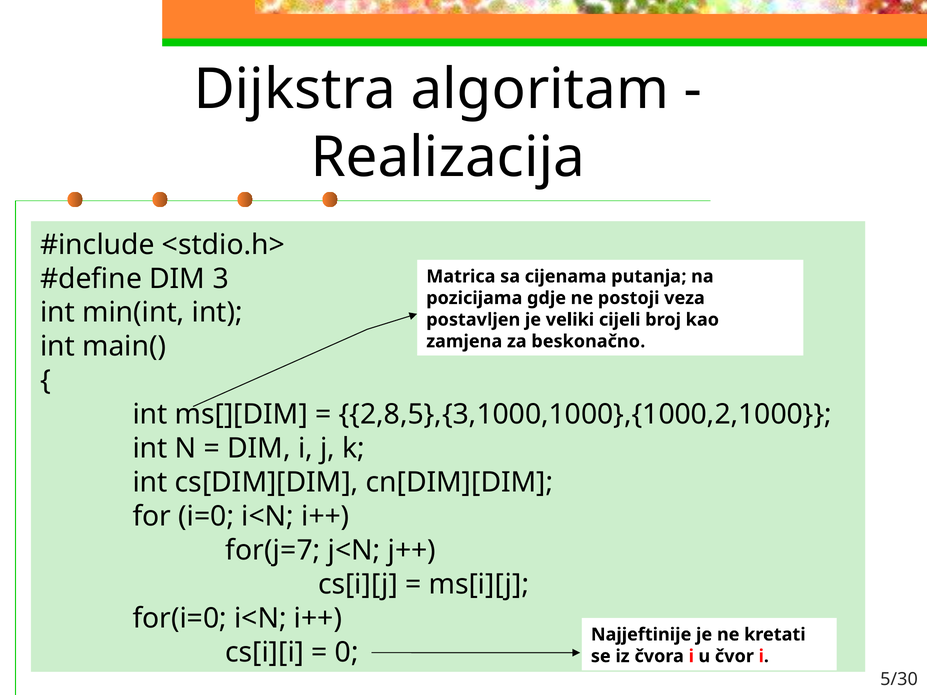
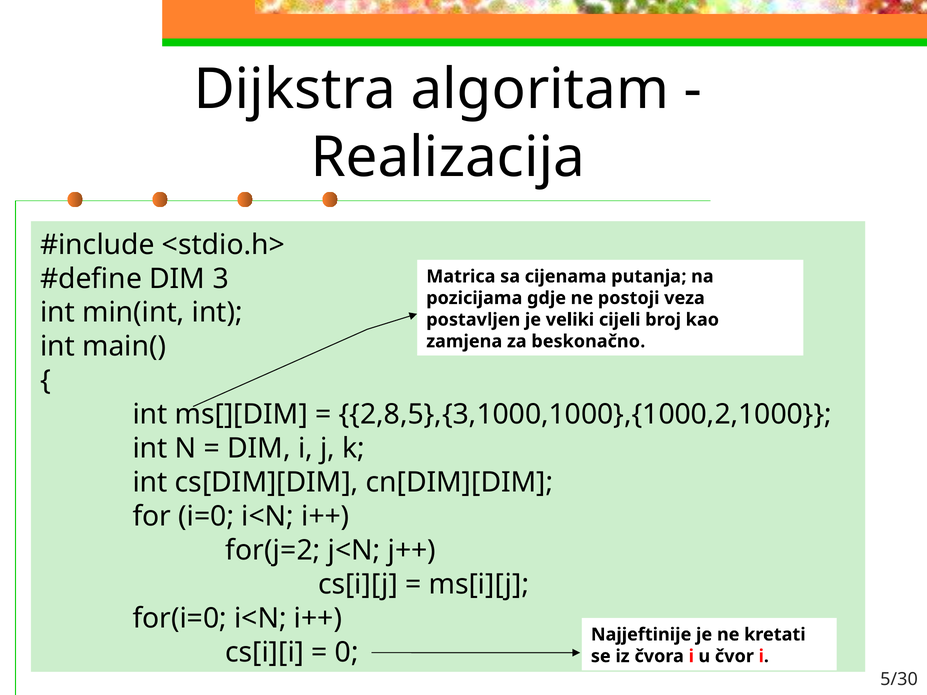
for(j=7: for(j=7 -> for(j=2
